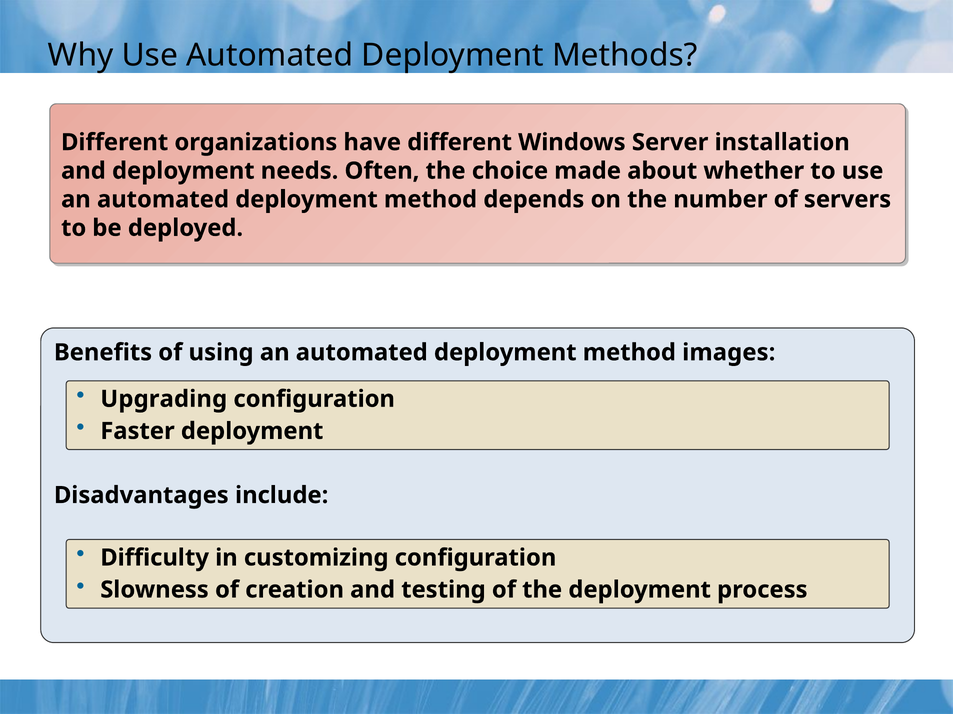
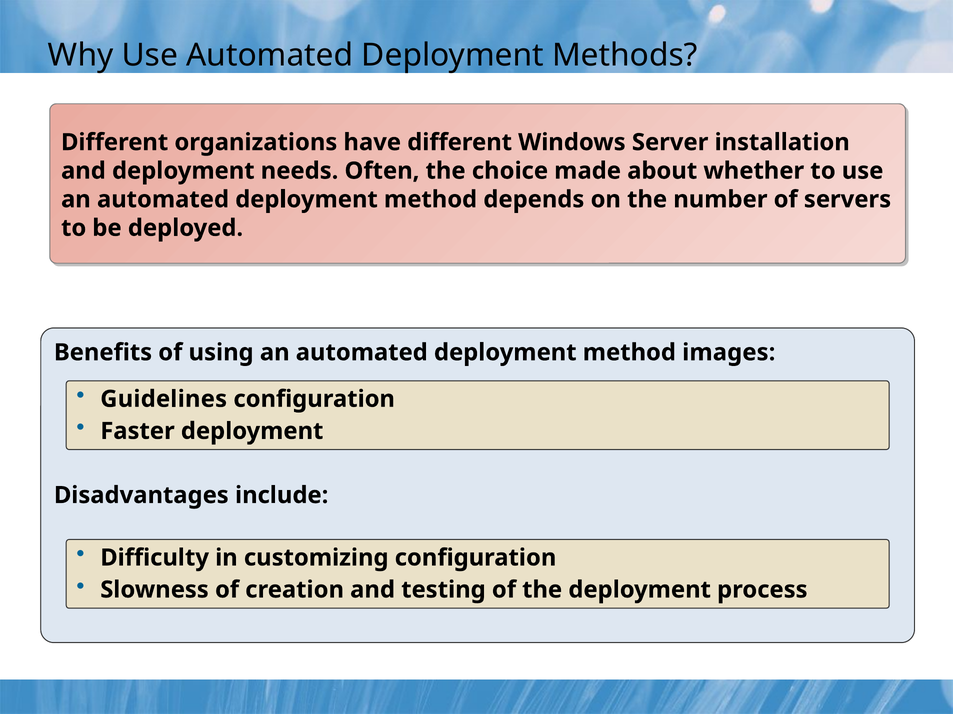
Upgrading: Upgrading -> Guidelines
